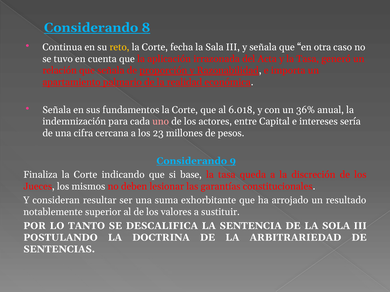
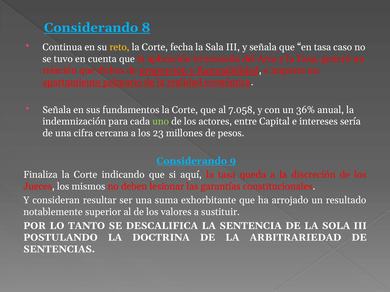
en otra: otra -> tasa
que señala: señala -> dichos
6.018: 6.018 -> 7.058
uno colour: pink -> light green
base: base -> aquí
